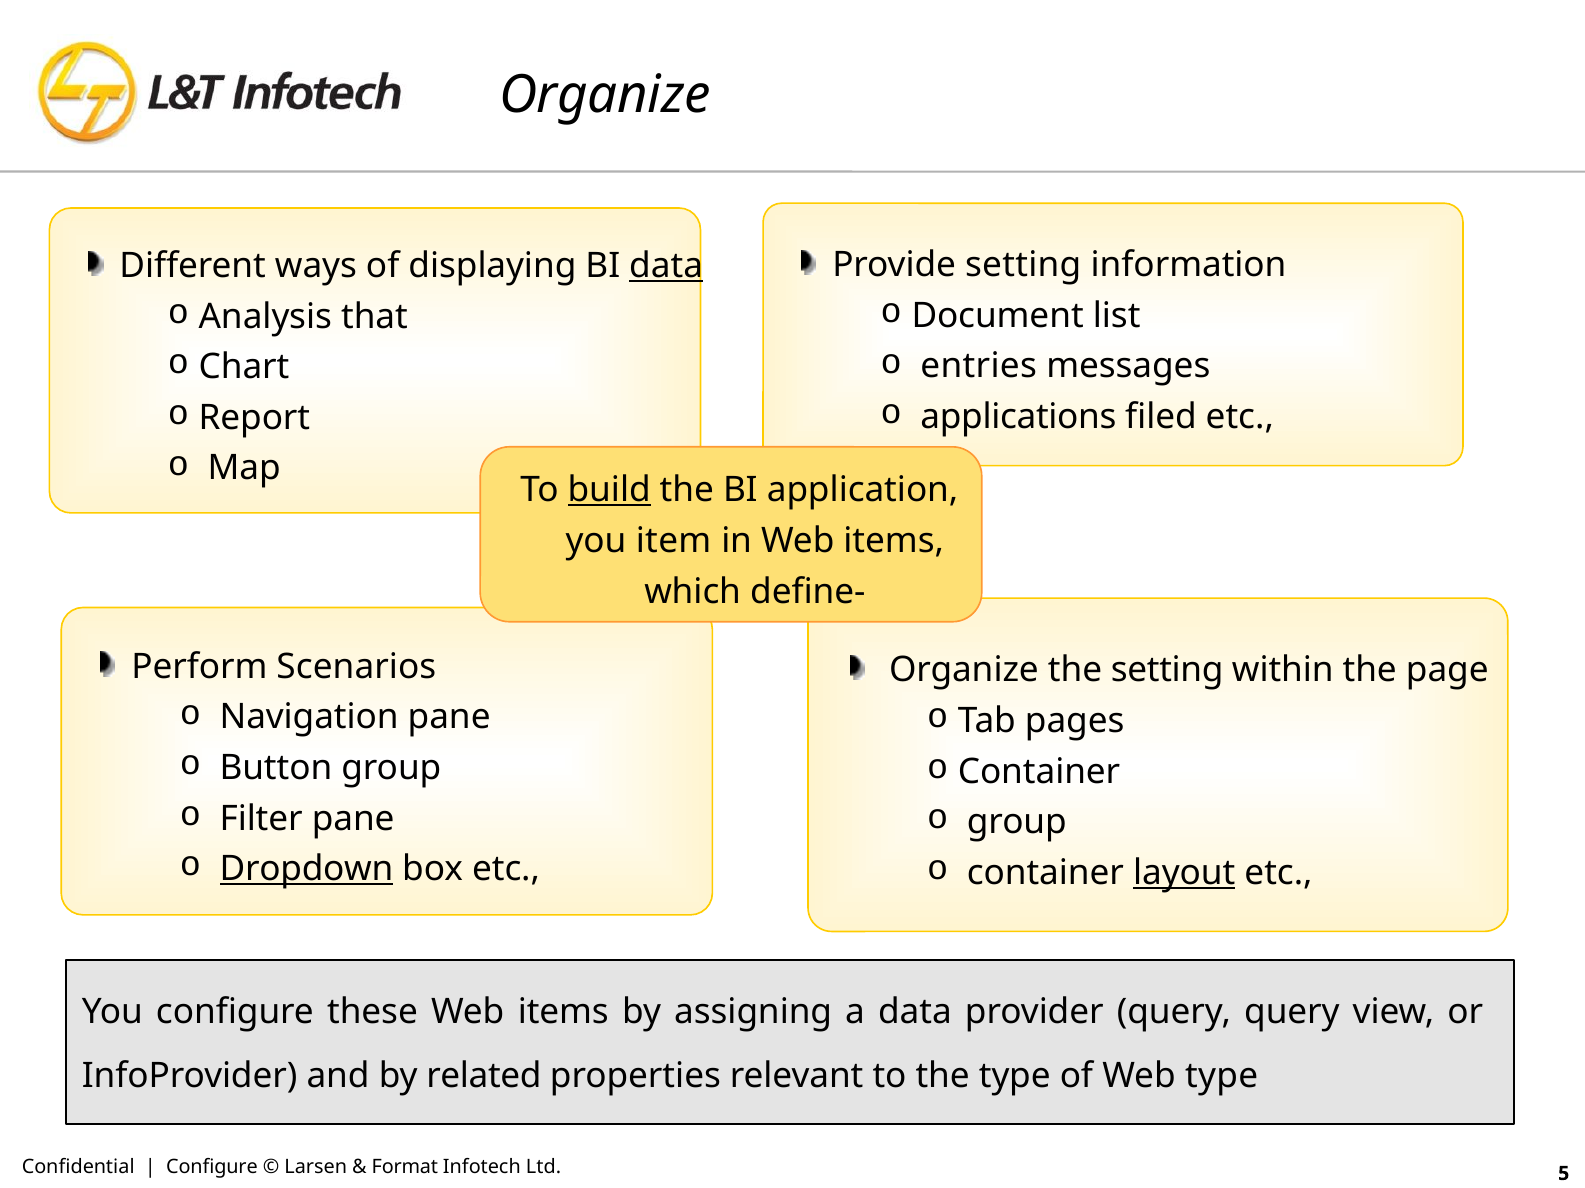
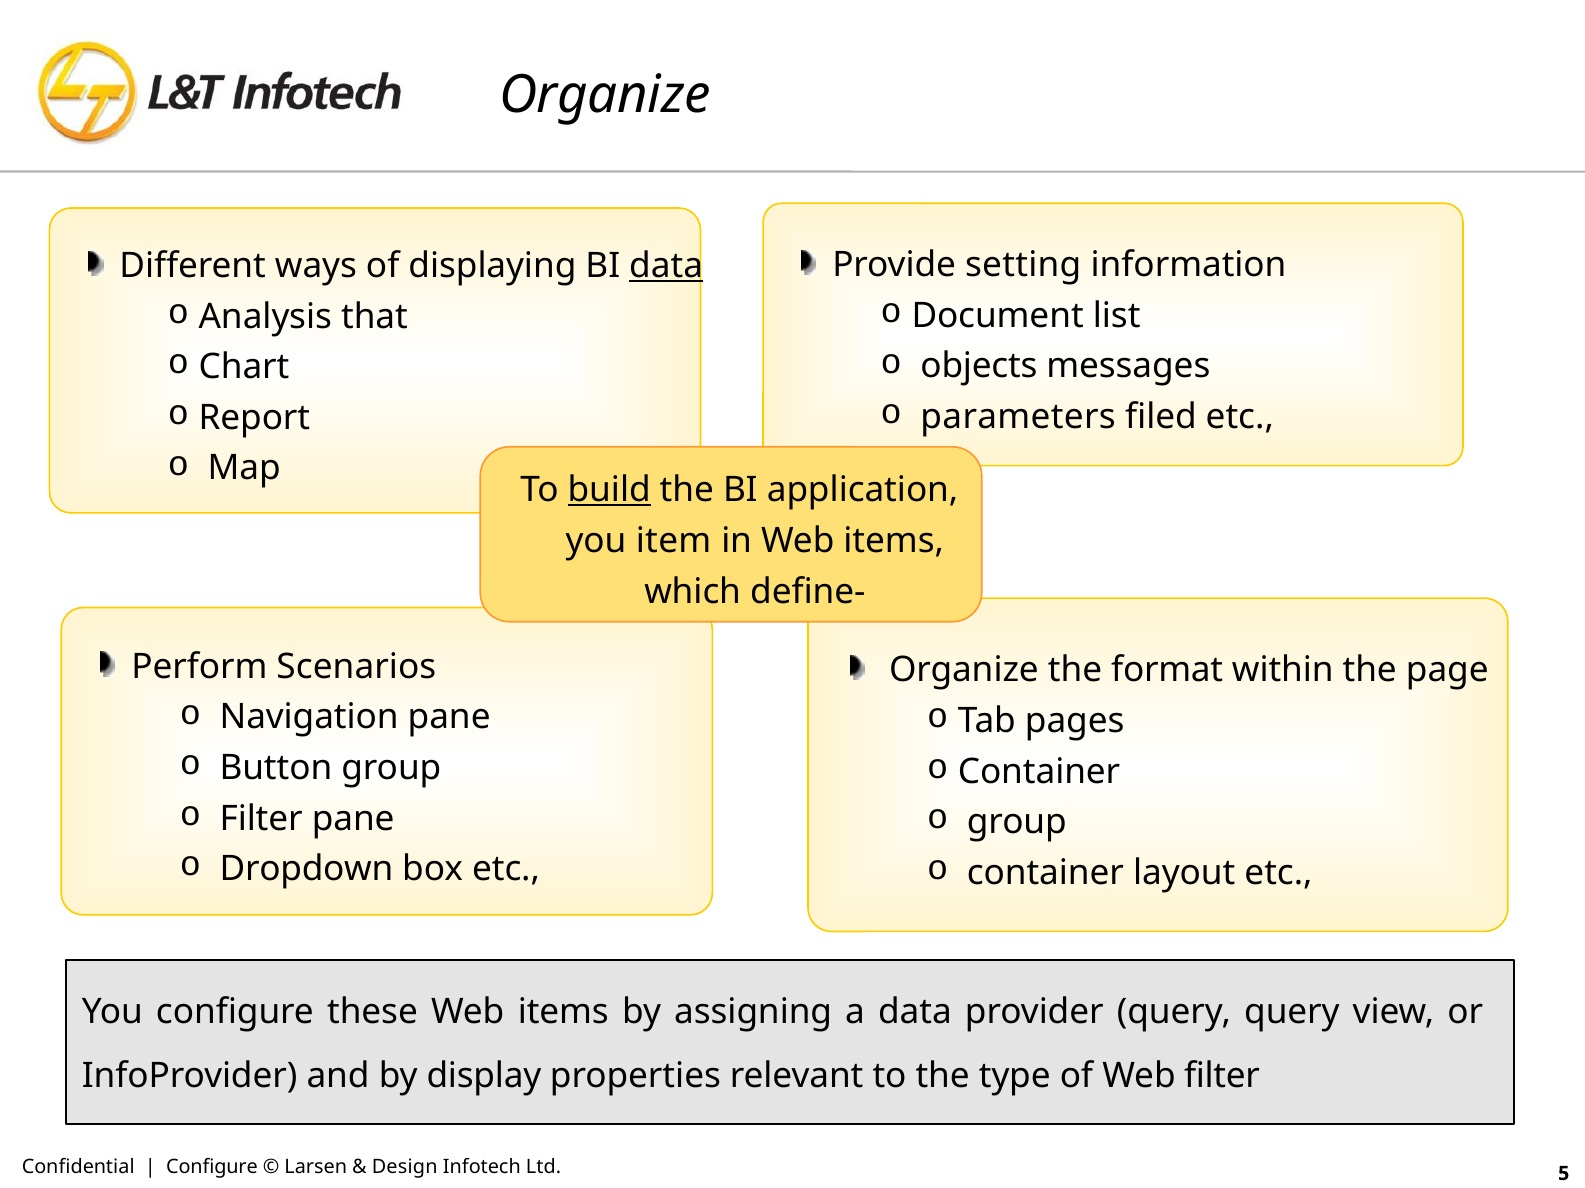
entries: entries -> objects
applications: applications -> parameters
the setting: setting -> format
Dropdown underline: present -> none
layout underline: present -> none
related: related -> display
Web type: type -> filter
Format: Format -> Design
